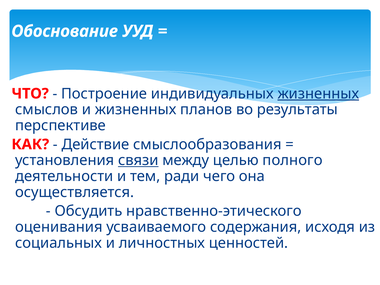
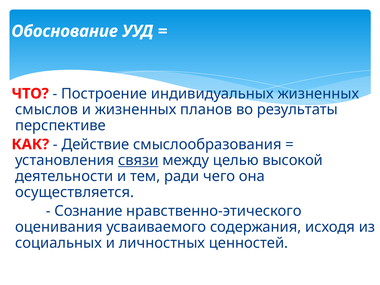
жизненных at (318, 94) underline: present -> none
полного: полного -> высокой
Обсудить: Обсудить -> Сознание
